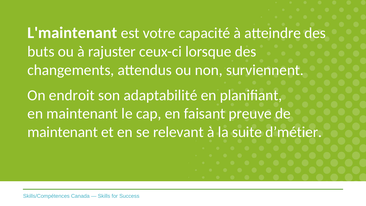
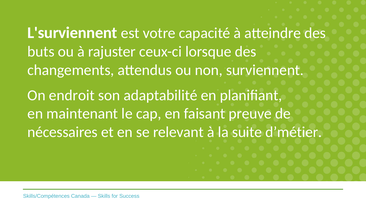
L'maintenant: L'maintenant -> L'surviennent
maintenant at (63, 132): maintenant -> nécessaires
